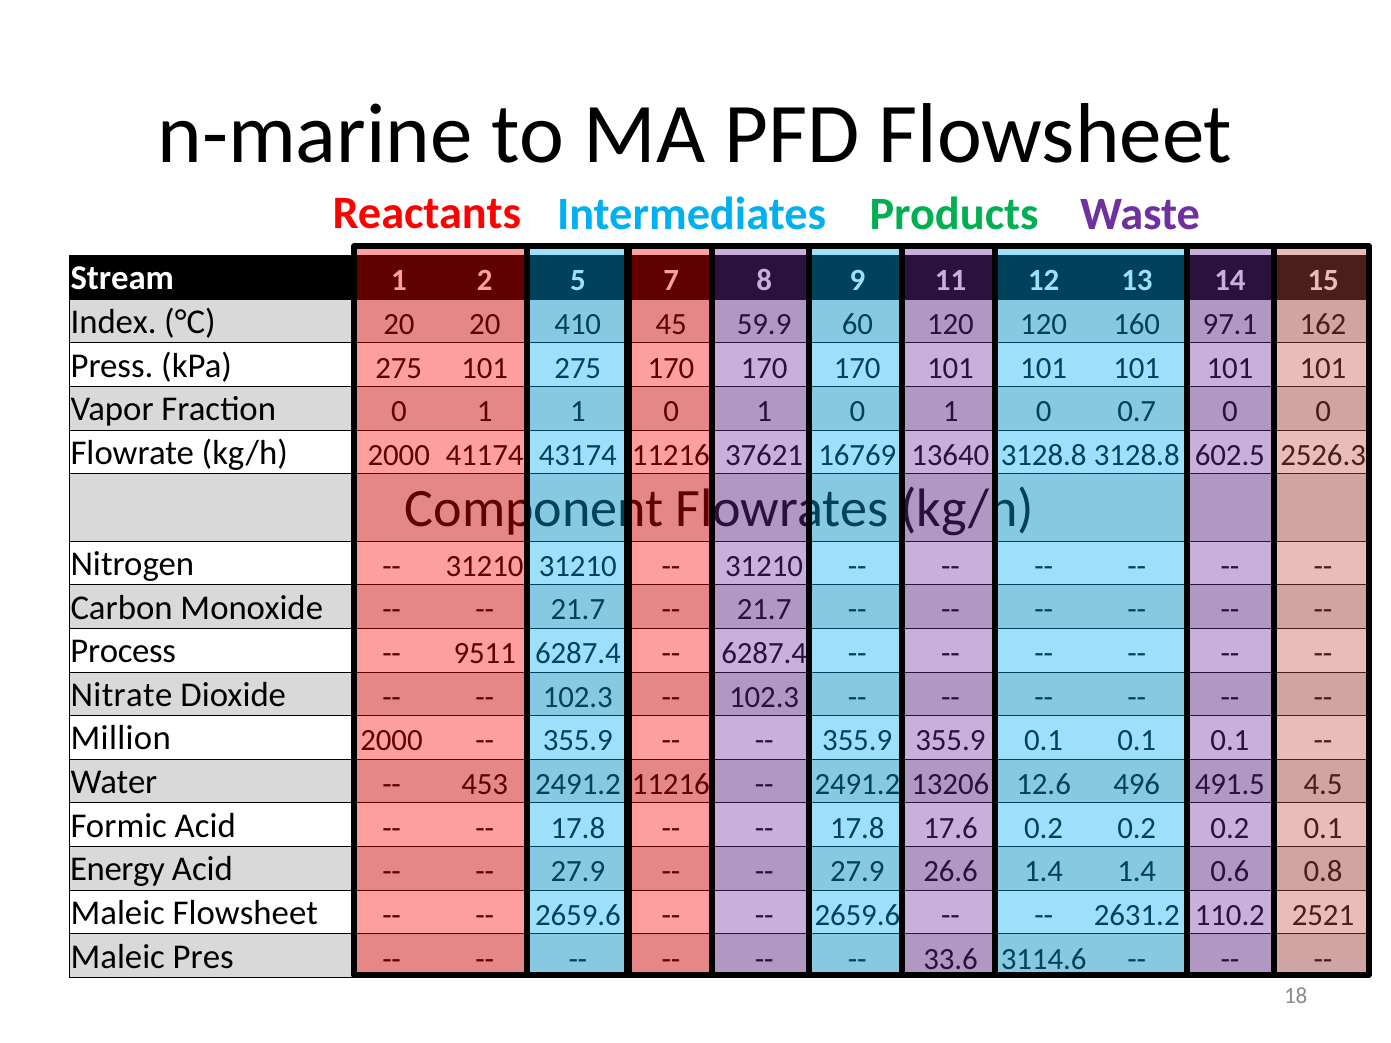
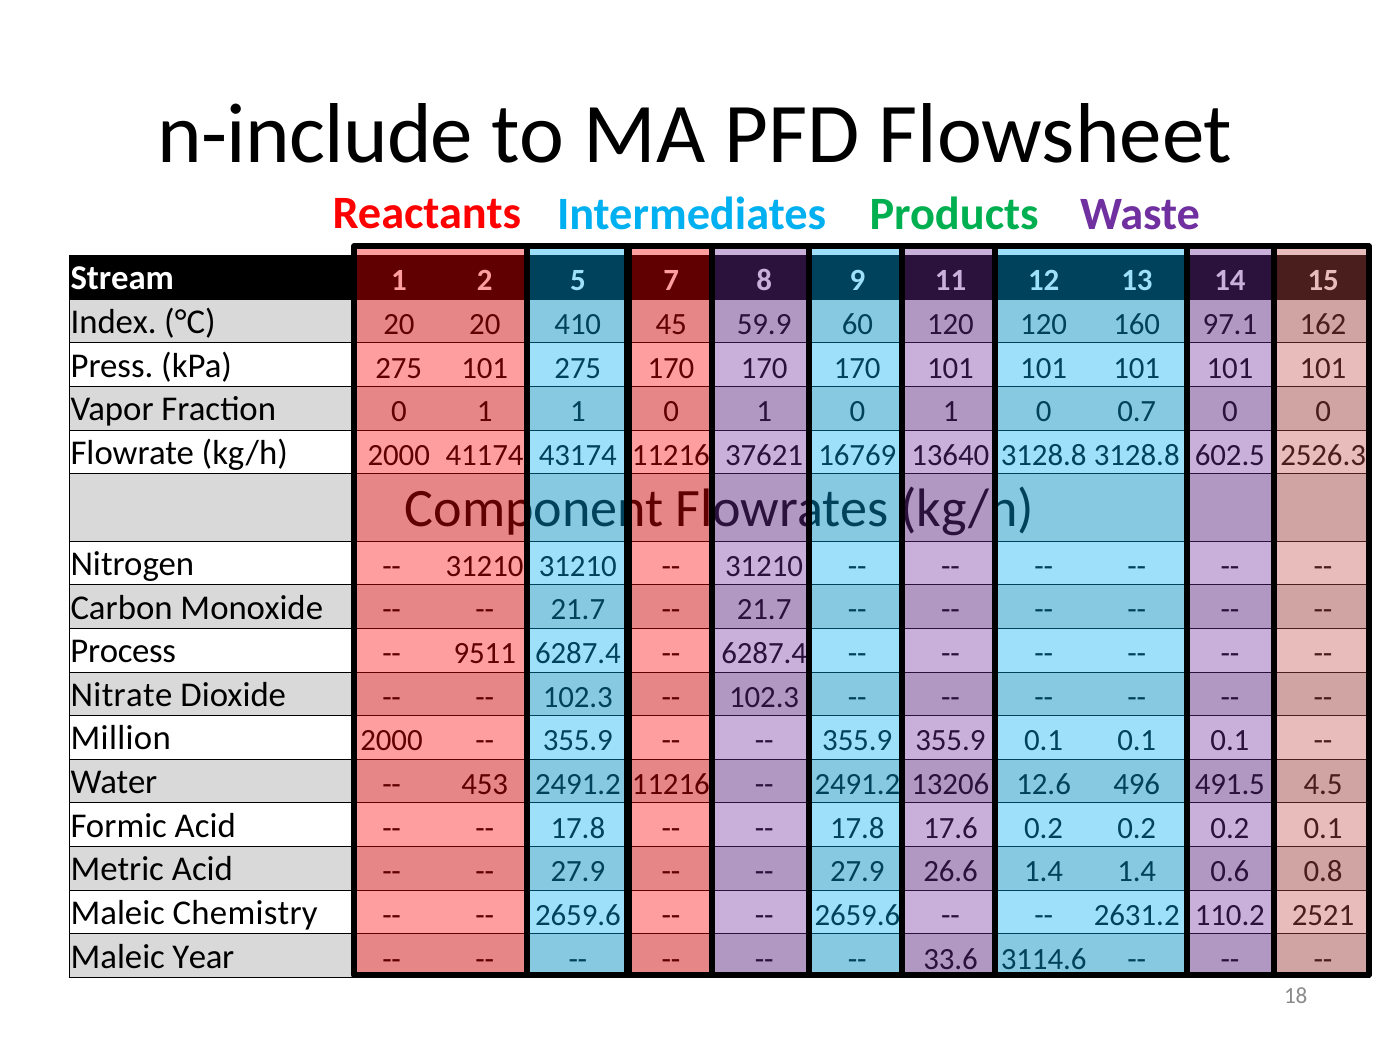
n-marine: n-marine -> n-include
Energy: Energy -> Metric
Maleic Flowsheet: Flowsheet -> Chemistry
Pres: Pres -> Year
